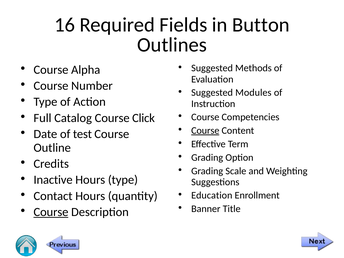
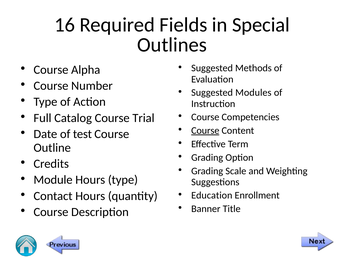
Button: Button -> Special
Click: Click -> Trial
Inactive: Inactive -> Module
Course at (51, 212) underline: present -> none
